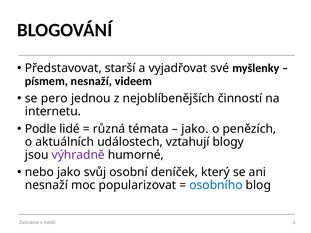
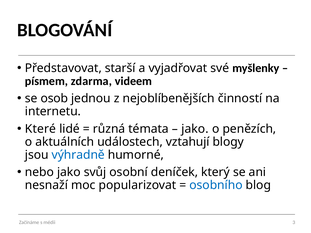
písmem nesnaží: nesnaží -> zdarma
pero: pero -> osob
Podle: Podle -> Které
výhradně colour: purple -> blue
